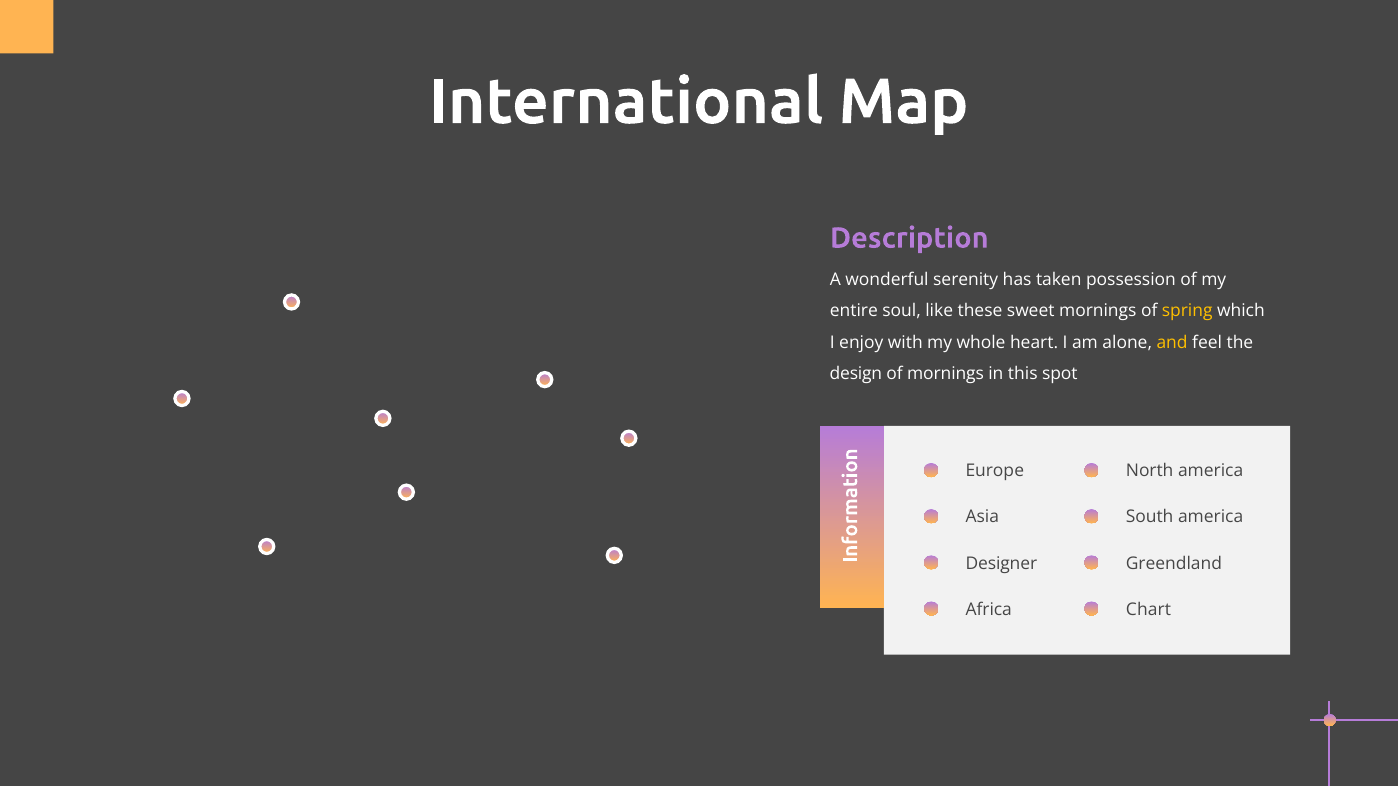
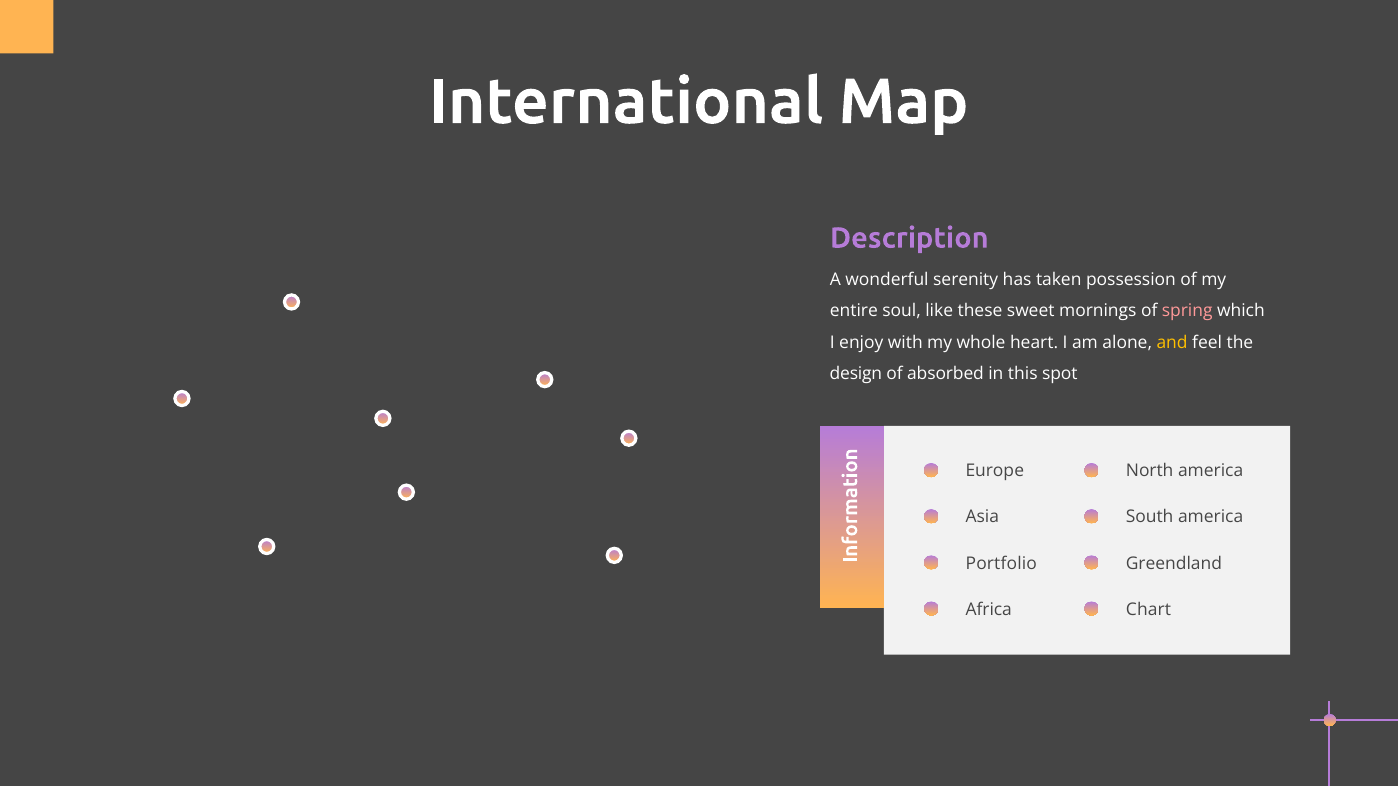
spring colour: yellow -> pink
of mornings: mornings -> absorbed
Designer: Designer -> Portfolio
